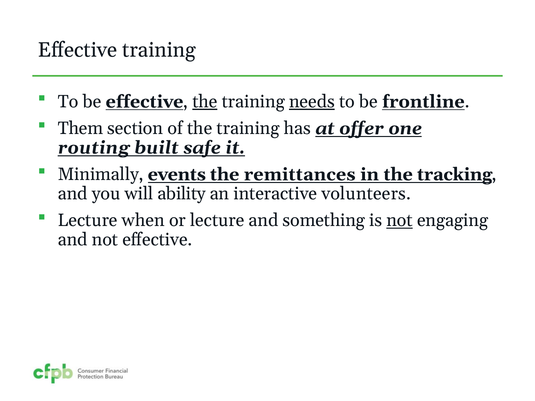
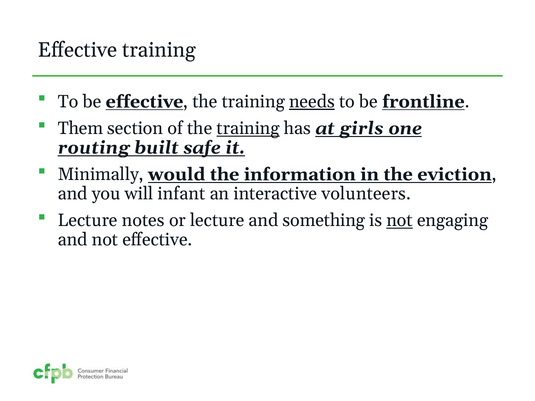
the at (205, 102) underline: present -> none
training at (248, 128) underline: none -> present
offer: offer -> girls
events: events -> would
remittances: remittances -> information
tracking: tracking -> eviction
ability: ability -> infant
when: when -> notes
